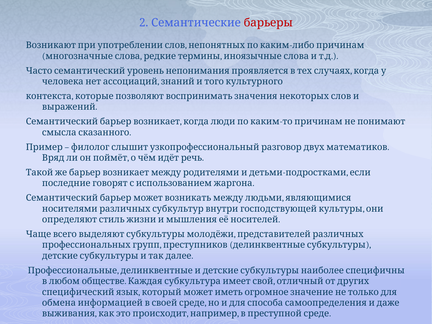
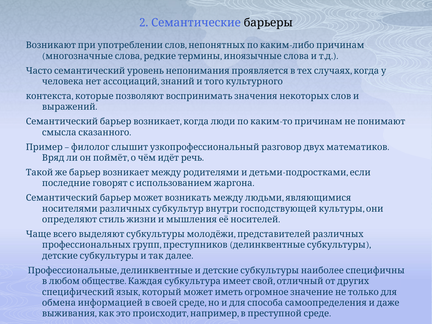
барьеры colour: red -> black
